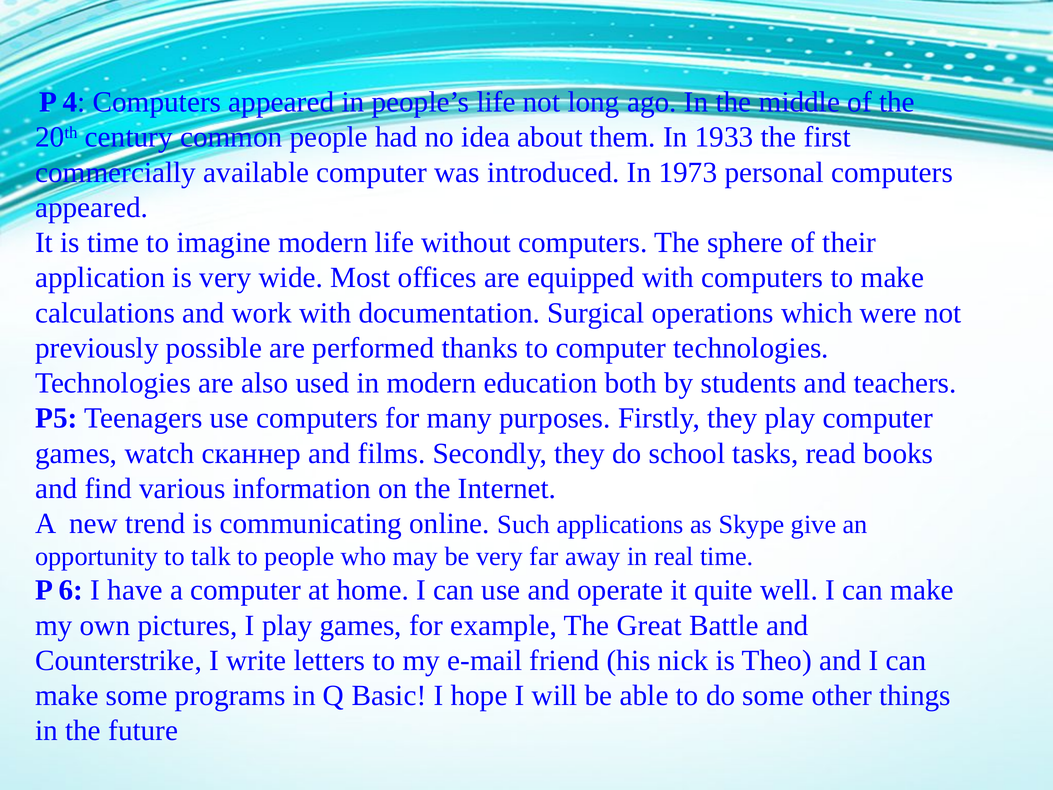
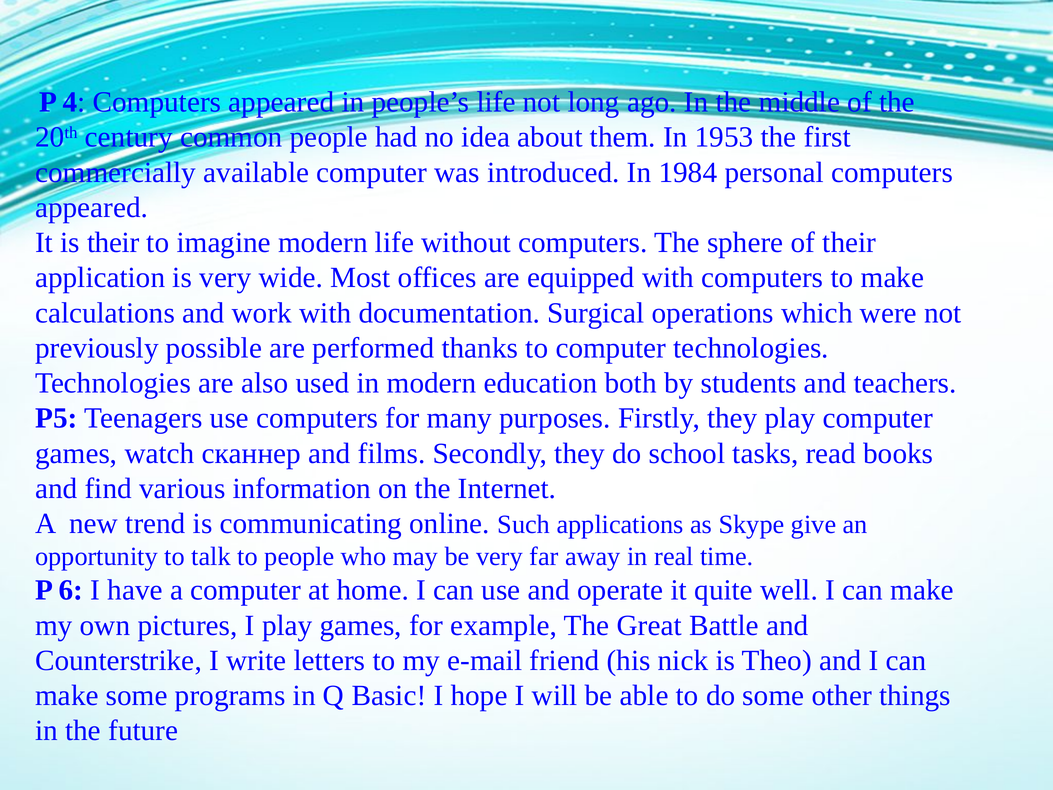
1933: 1933 -> 1953
1973: 1973 -> 1984
is time: time -> their
